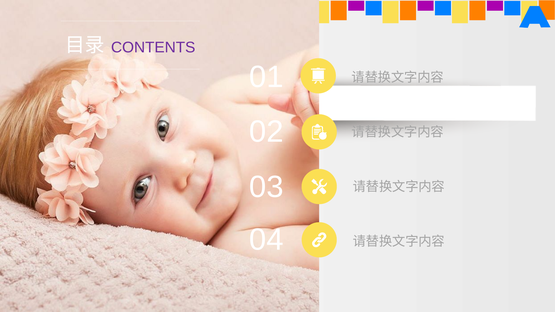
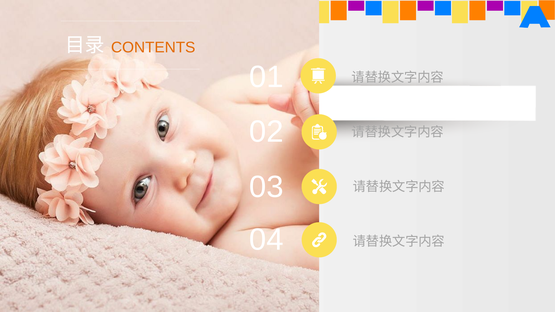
CONTENTS colour: purple -> orange
